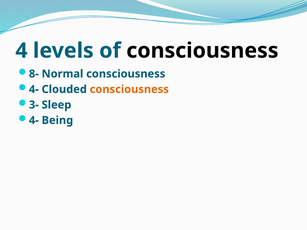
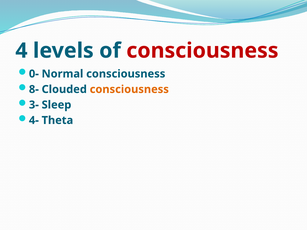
consciousness at (202, 51) colour: black -> red
8-: 8- -> 0-
4- at (34, 89): 4- -> 8-
Being: Being -> Theta
